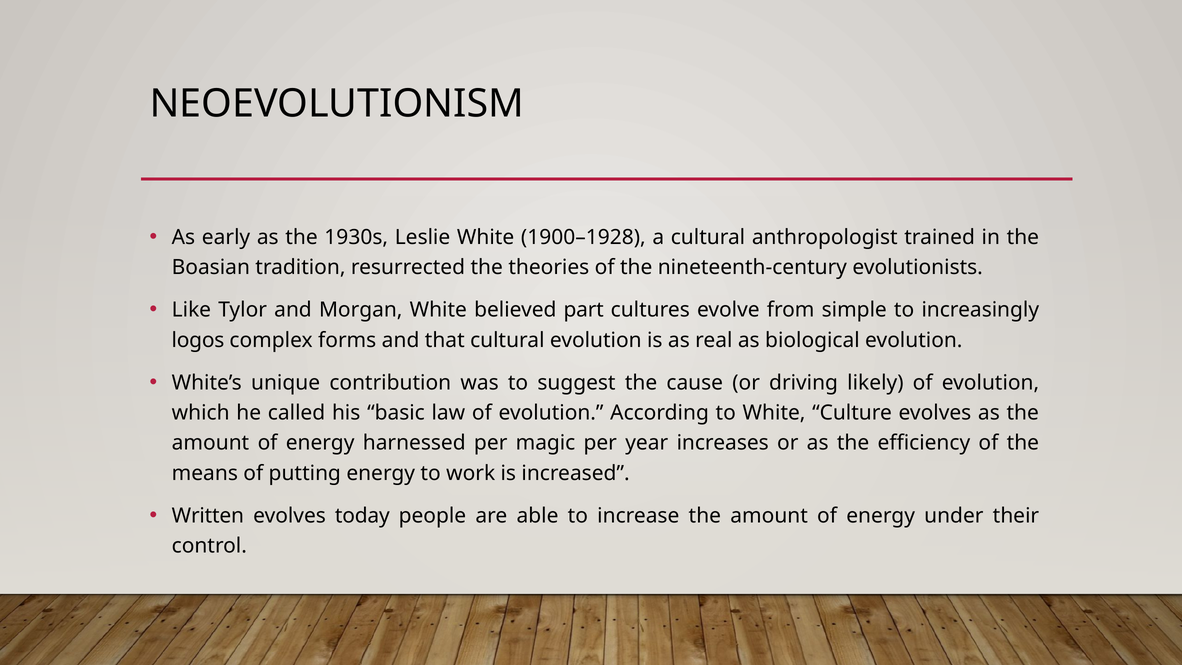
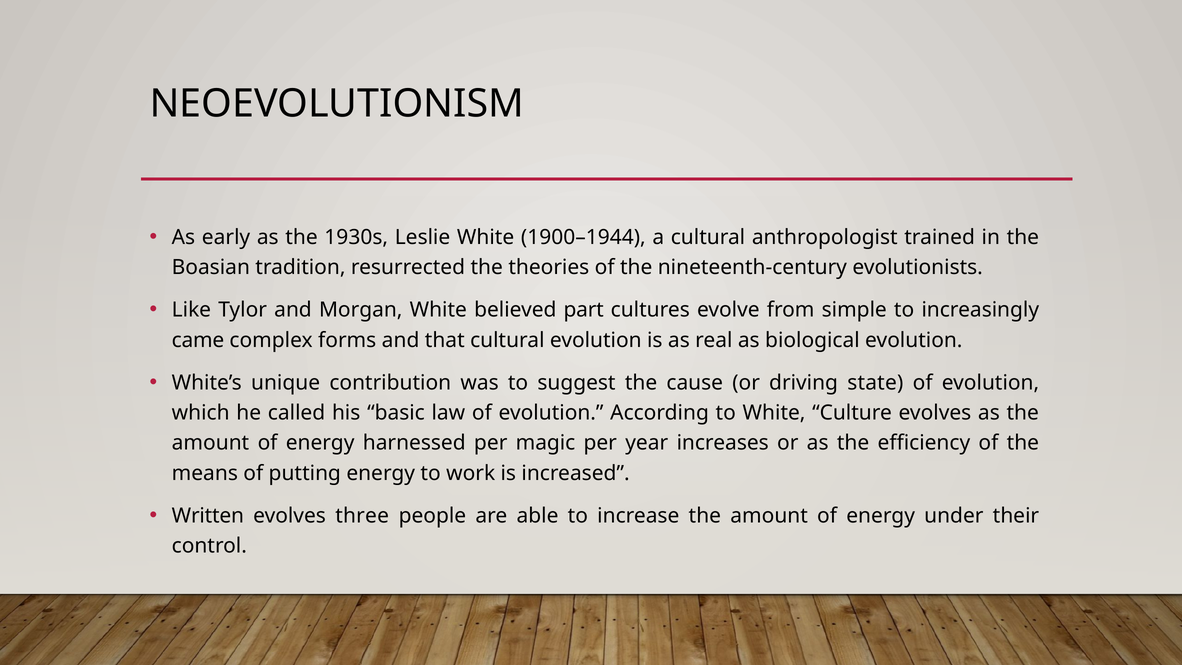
1900–1928: 1900–1928 -> 1900–1944
logos: logos -> came
likely: likely -> state
today: today -> three
